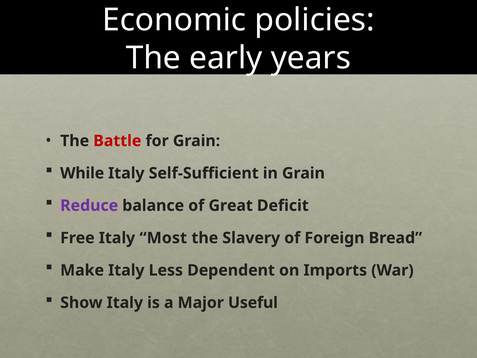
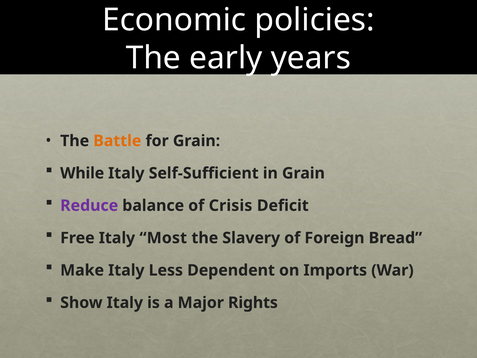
Battle colour: red -> orange
Great: Great -> Crisis
Useful: Useful -> Rights
